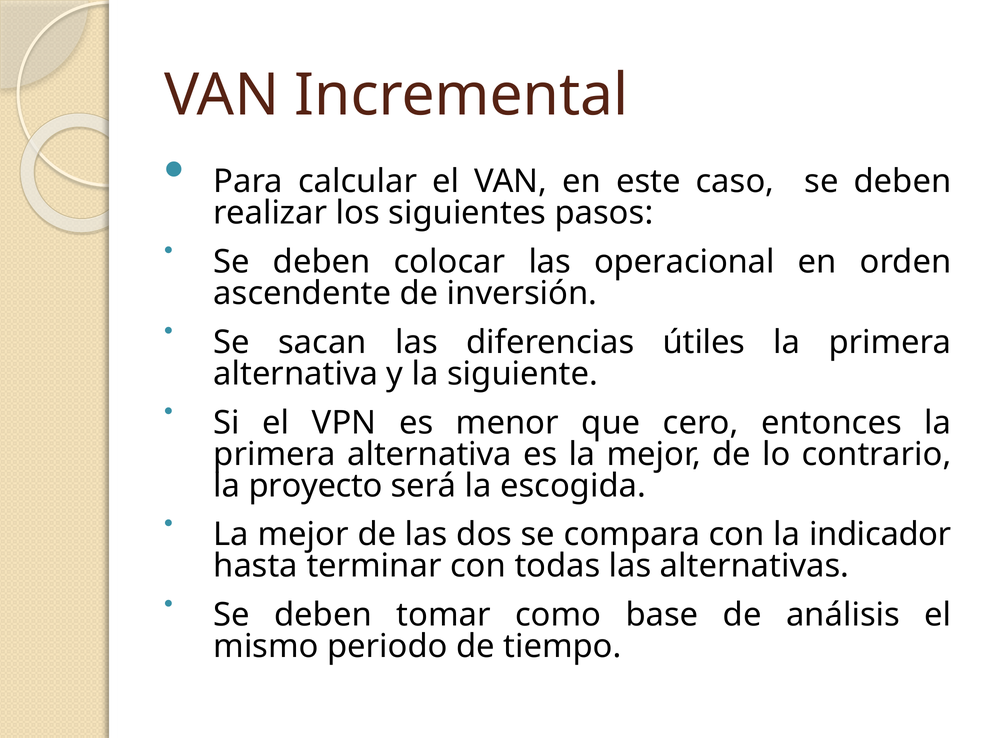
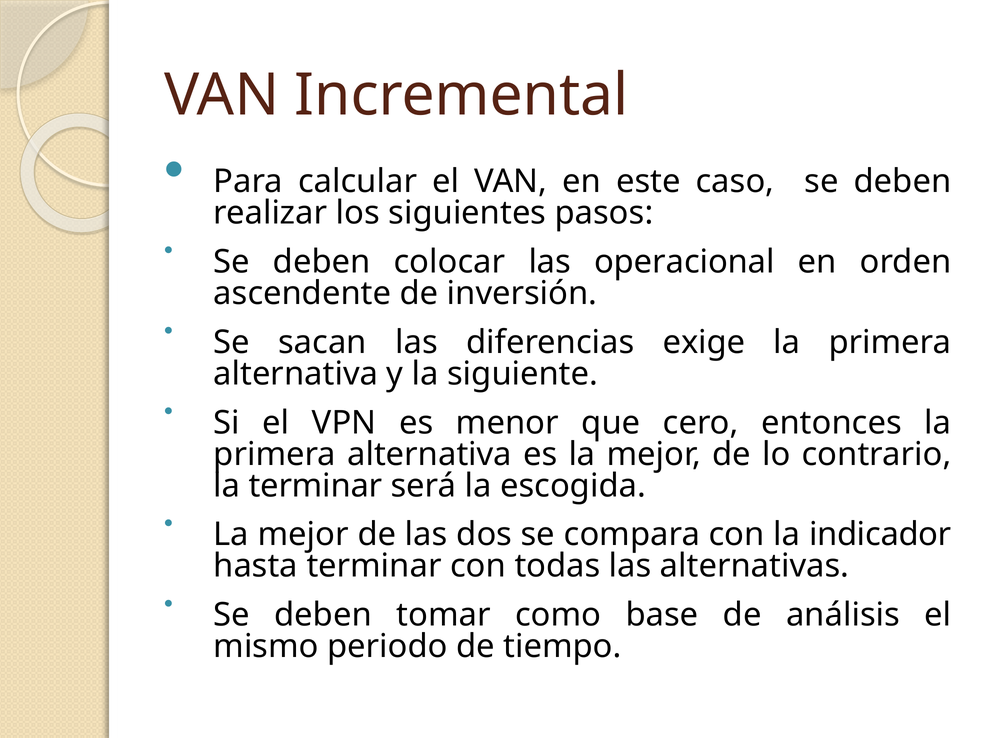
útiles: útiles -> exige
la proyecto: proyecto -> terminar
